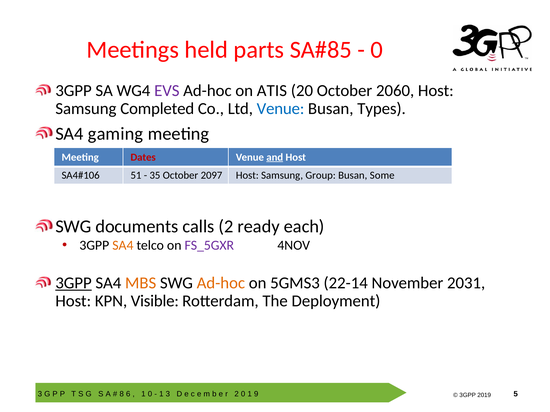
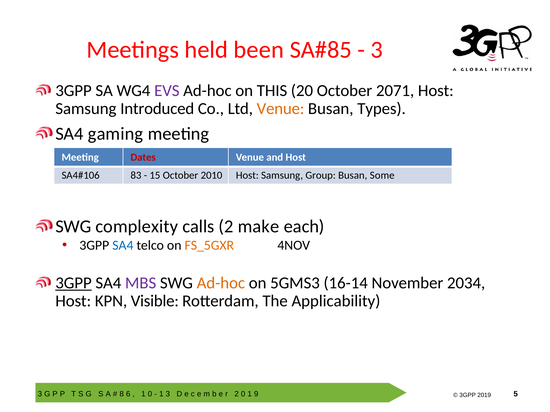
parts: parts -> been
0 at (377, 50): 0 -> 3
ATIS: ATIS -> THIS
2060: 2060 -> 2071
Completed: Completed -> Introduced
Venue at (281, 109) colour: blue -> orange
and underline: present -> none
51: 51 -> 83
35: 35 -> 15
2097: 2097 -> 2010
documents: documents -> complexity
ready: ready -> make
SA4 at (123, 246) colour: orange -> blue
FS_5GXR colour: purple -> orange
MBS colour: orange -> purple
22-14: 22-14 -> 16-14
2031: 2031 -> 2034
Deployment: Deployment -> Applicability
